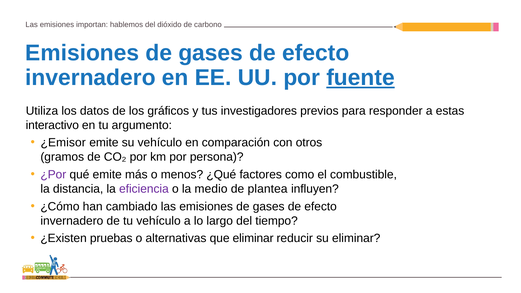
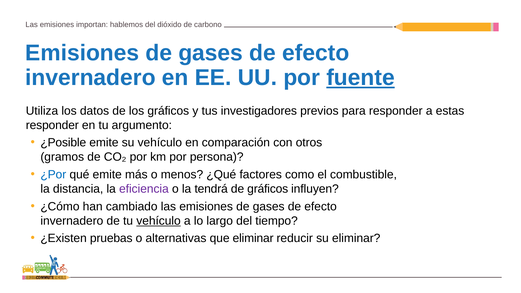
interactivo at (52, 125): interactivo -> responder
¿Emisor: ¿Emisor -> ¿Posible
¿Por colour: purple -> blue
medio: medio -> tendrá
de plantea: plantea -> gráficos
vehículo at (159, 221) underline: none -> present
